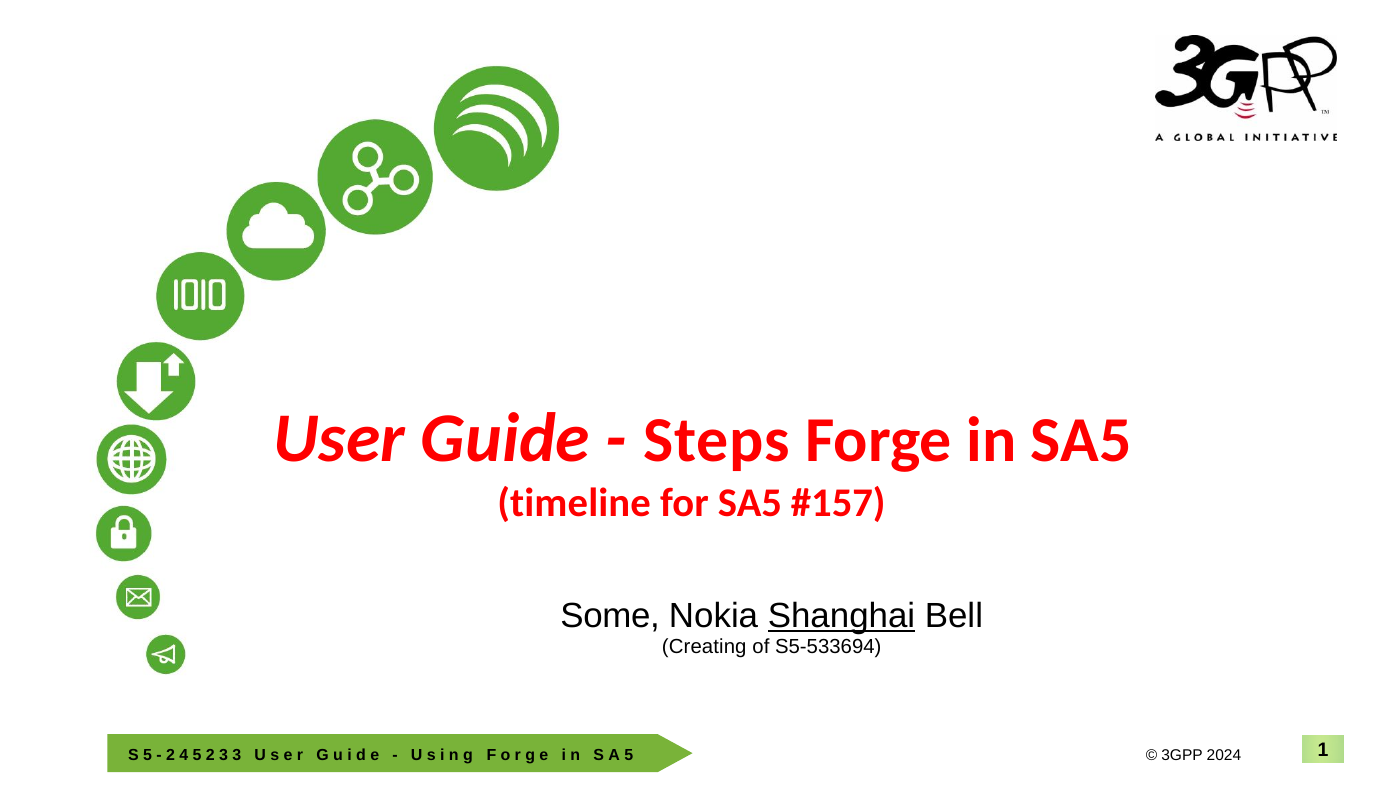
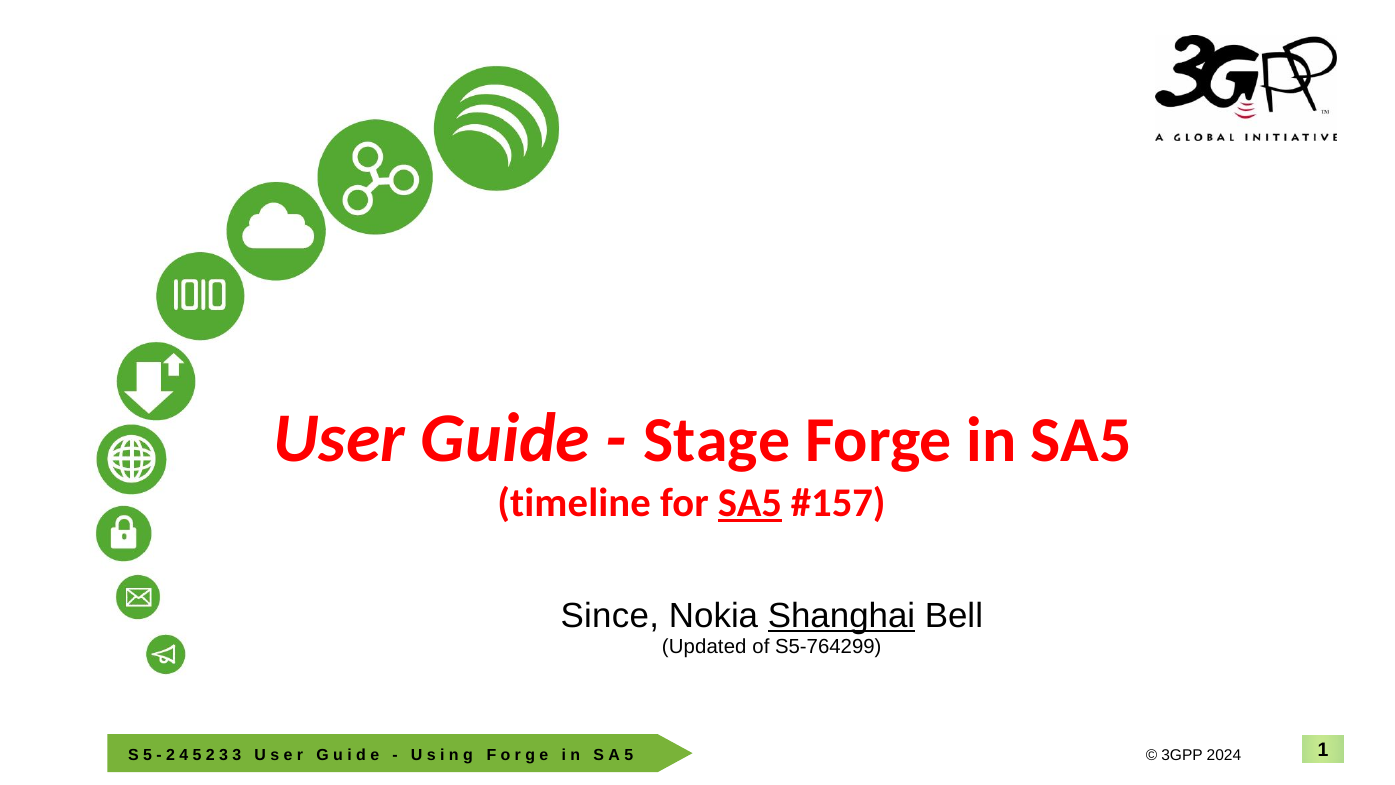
Steps: Steps -> Stage
SA5 at (750, 503) underline: none -> present
Some: Some -> Since
Creating: Creating -> Updated
S5-533694: S5-533694 -> S5-764299
